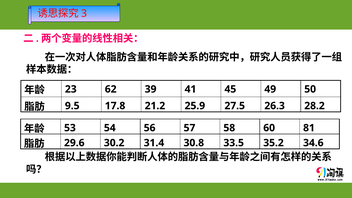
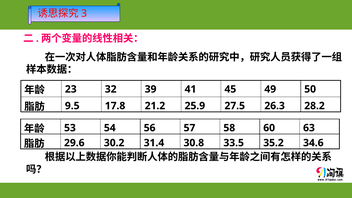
62: 62 -> 32
81: 81 -> 63
